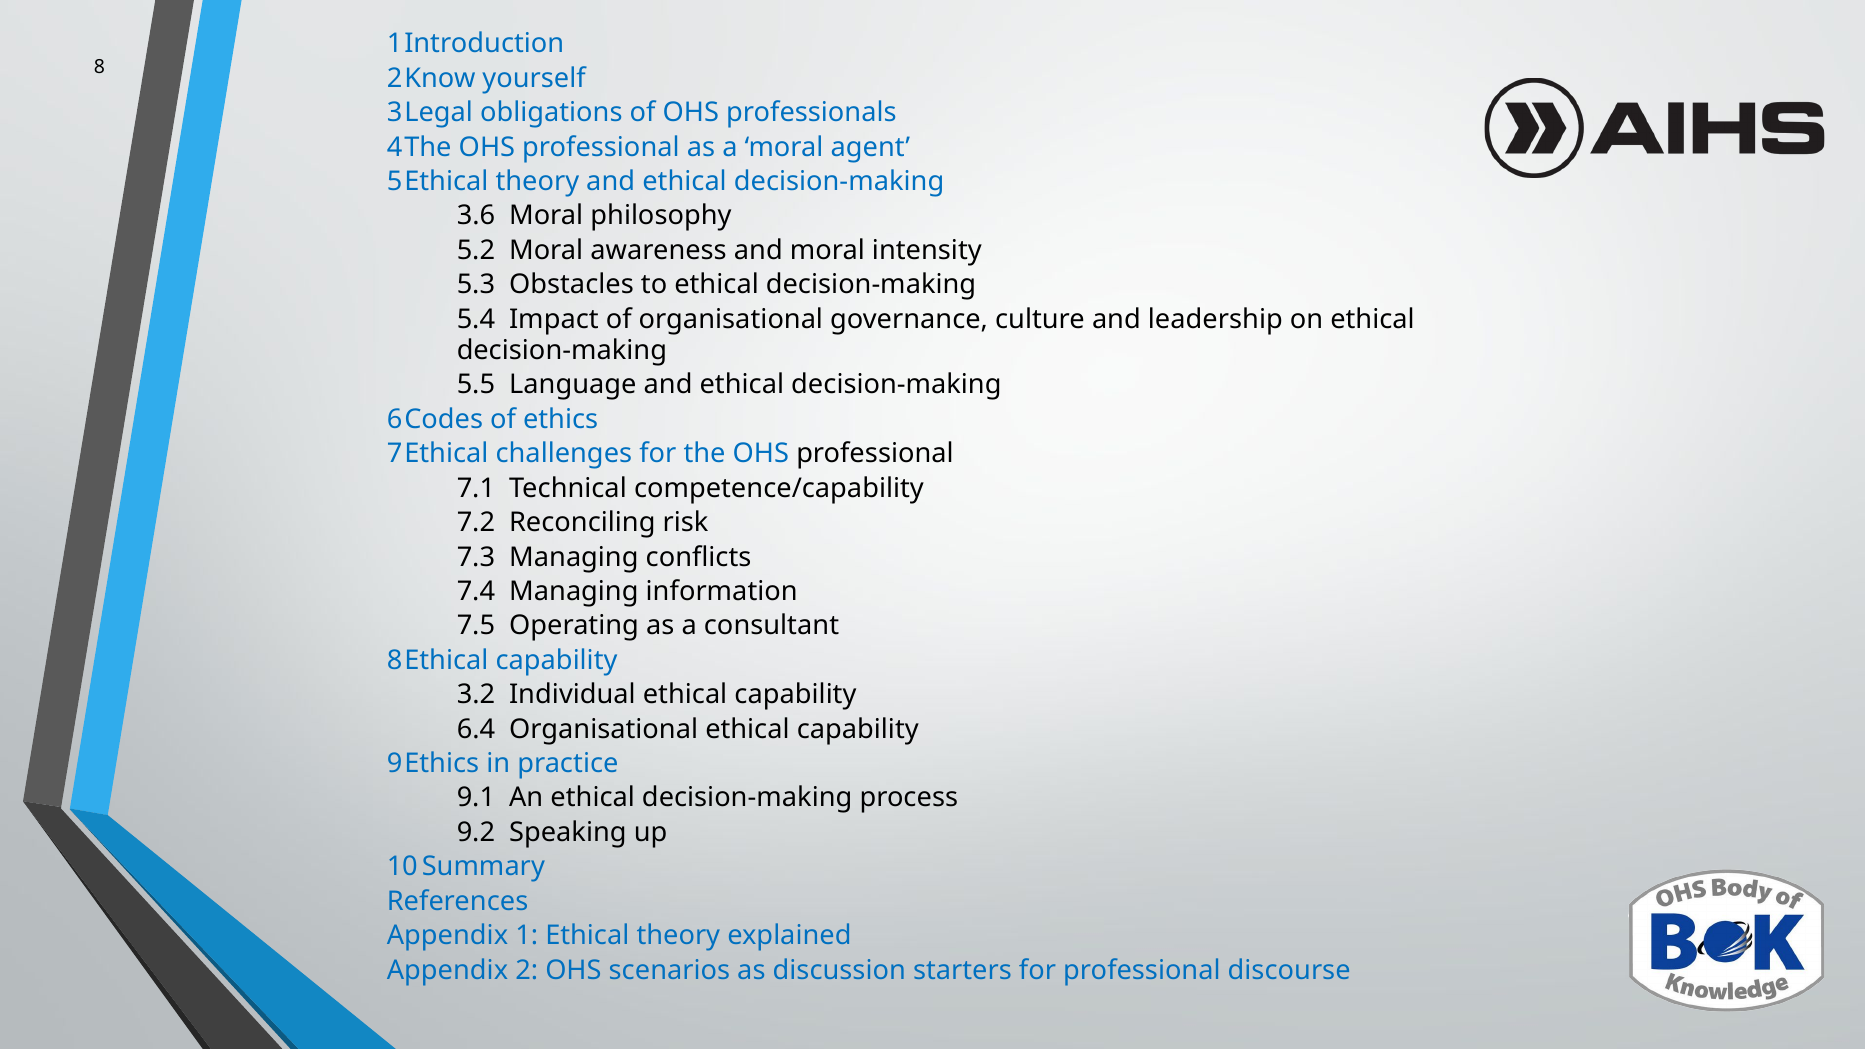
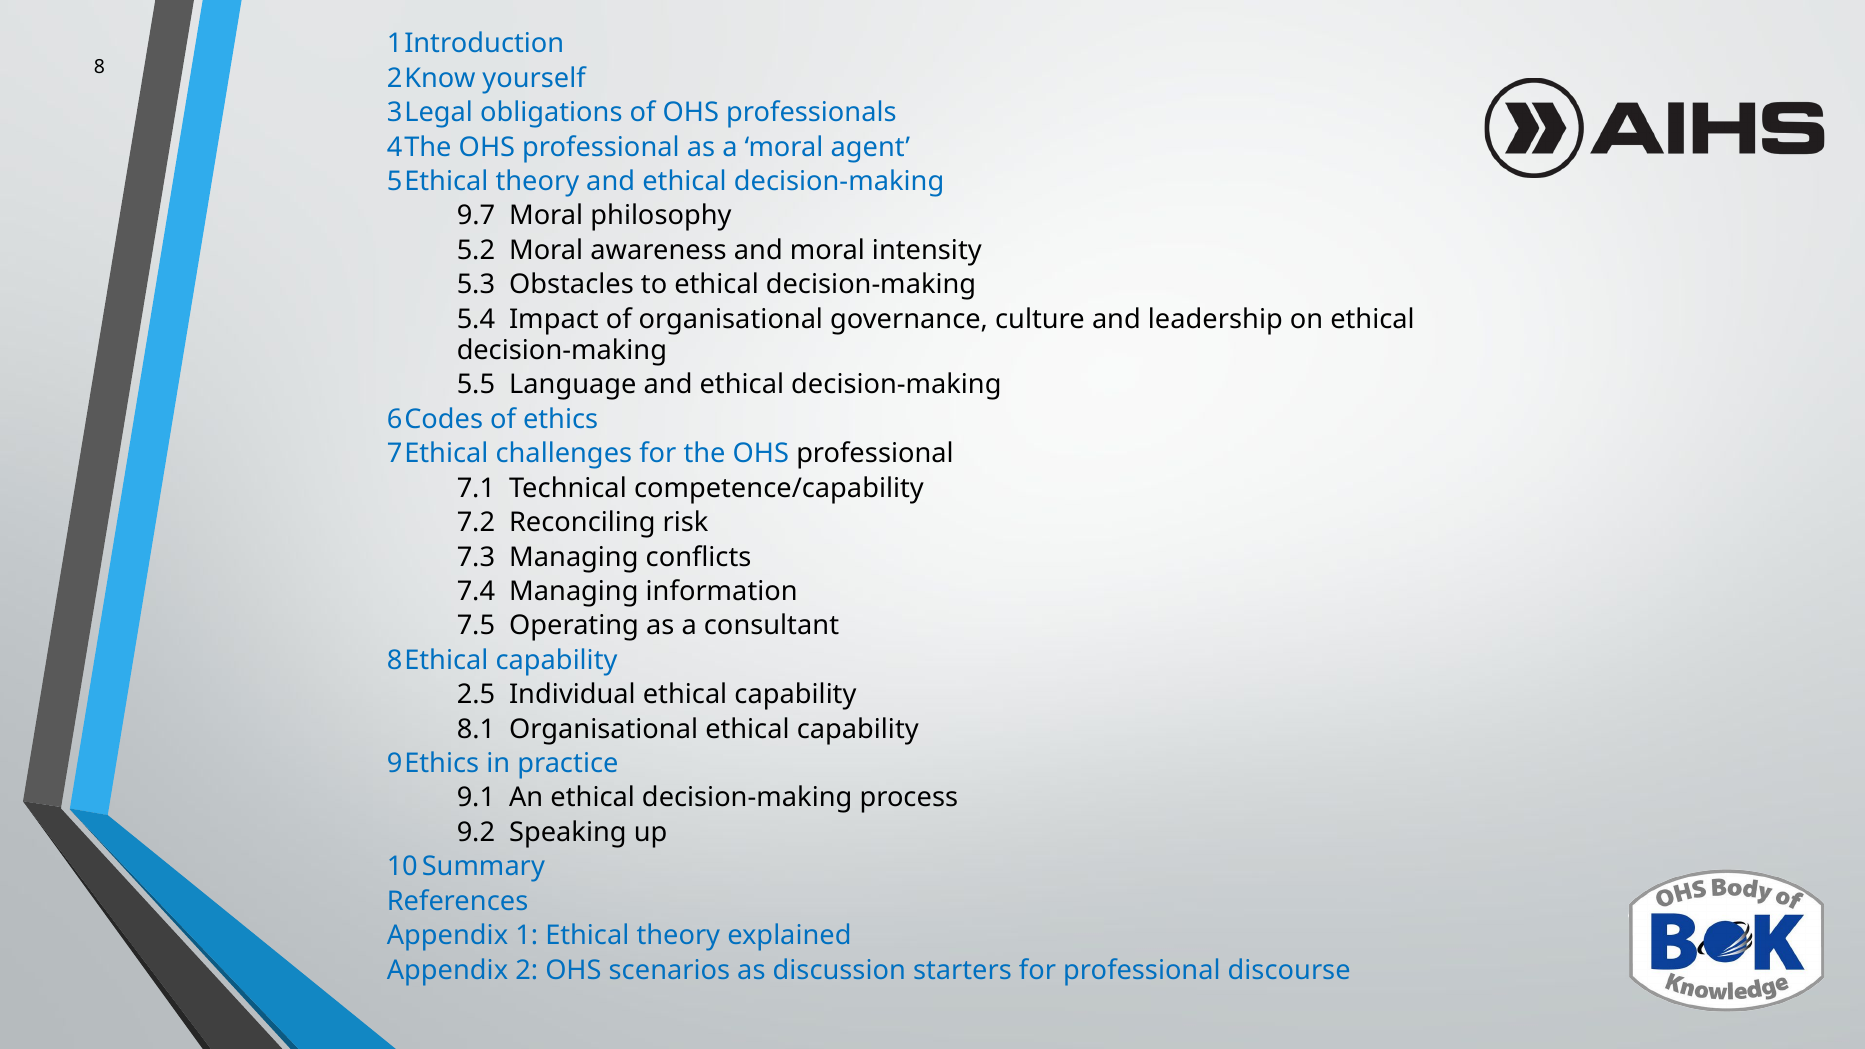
3.6: 3.6 -> 9.7
3.2: 3.2 -> 2.5
6.4: 6.4 -> 8.1
